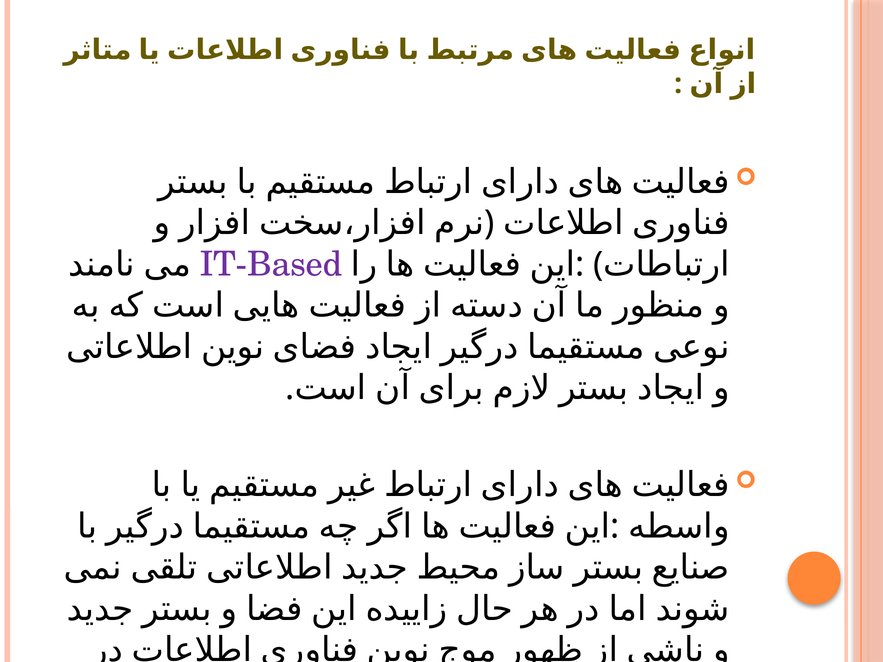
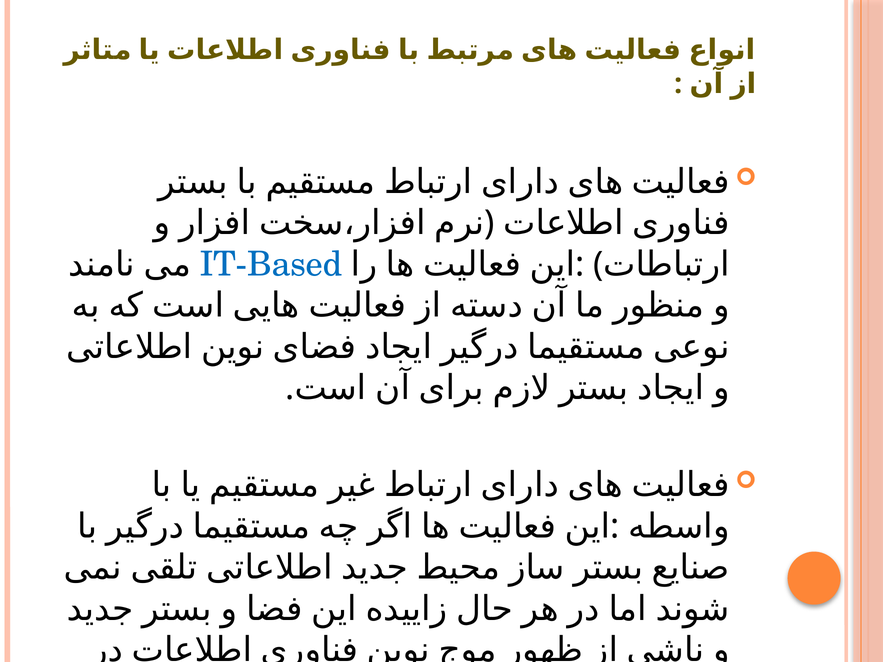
IT-Based colour: purple -> blue
